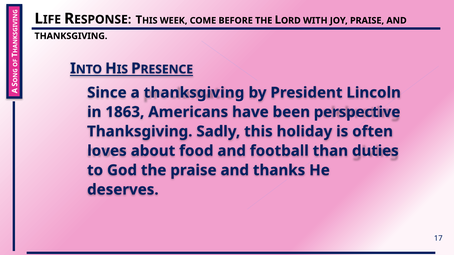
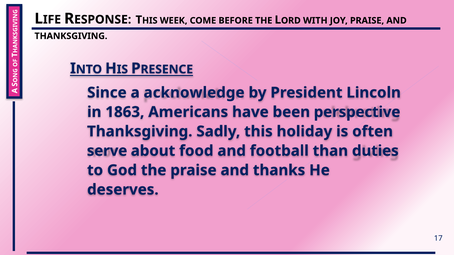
a thanksgiving: thanksgiving -> acknowledge
loves: loves -> serve
